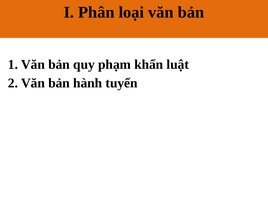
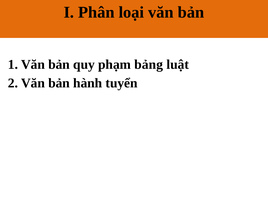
khẩn: khẩn -> bảng
